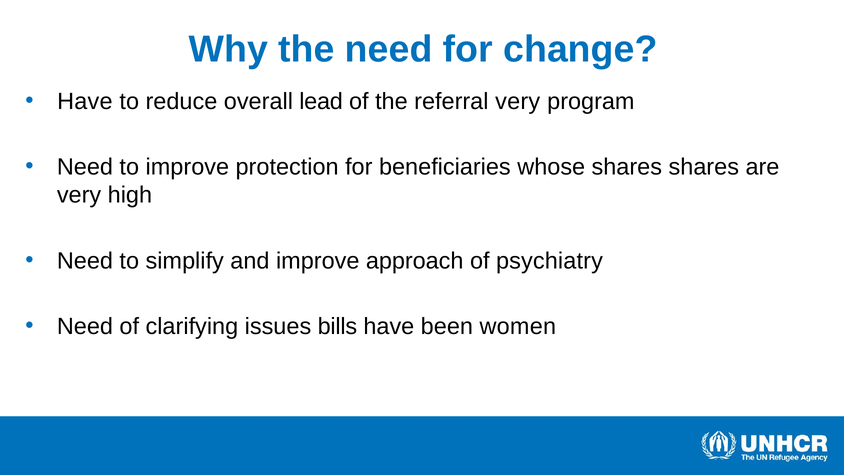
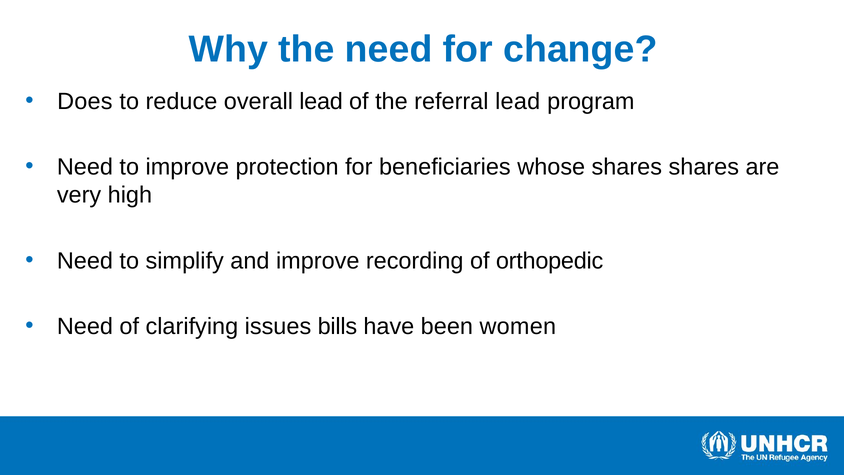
Have at (85, 101): Have -> Does
referral very: very -> lead
approach: approach -> recording
psychiatry: psychiatry -> orthopedic
